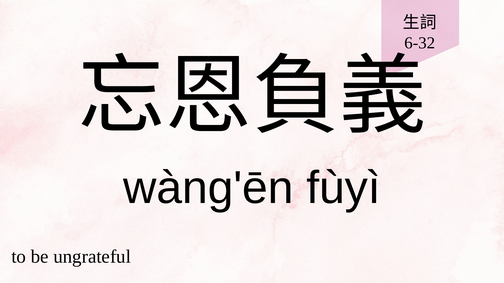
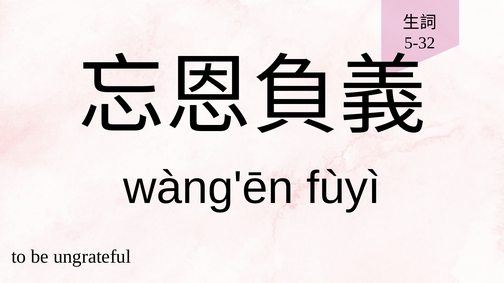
6-32: 6-32 -> 5-32
